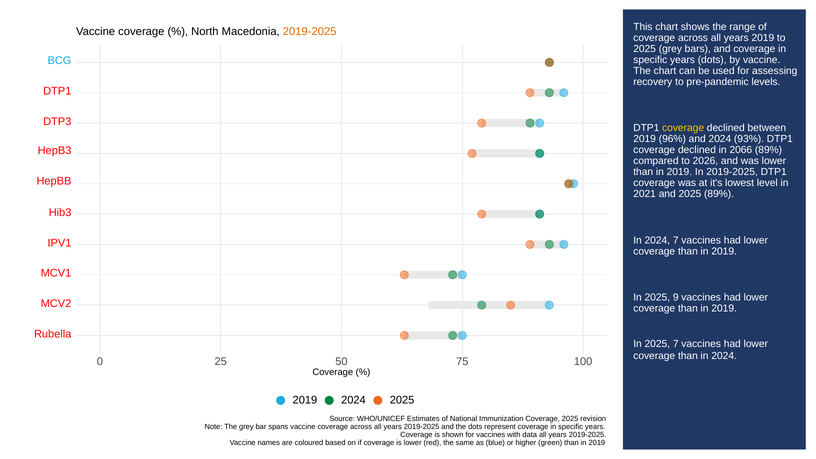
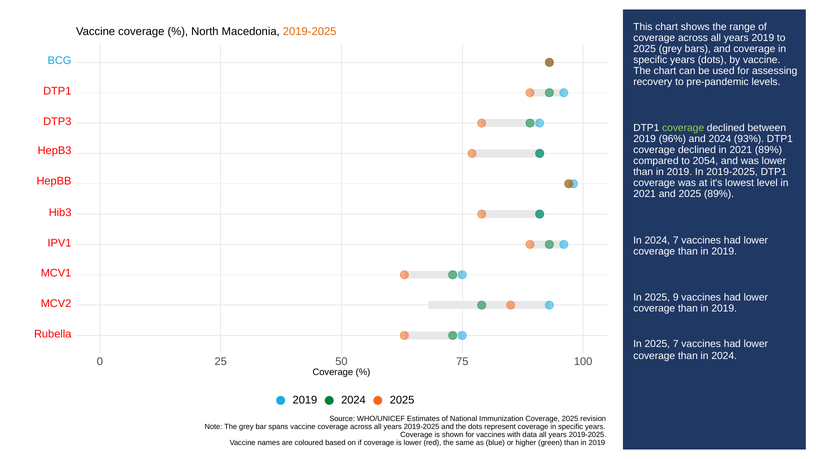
coverage at (683, 128) colour: yellow -> light green
declined in 2066: 2066 -> 2021
2026: 2026 -> 2054
